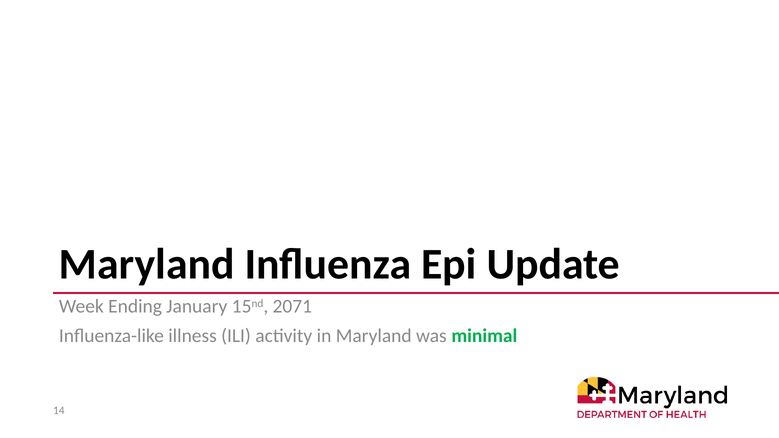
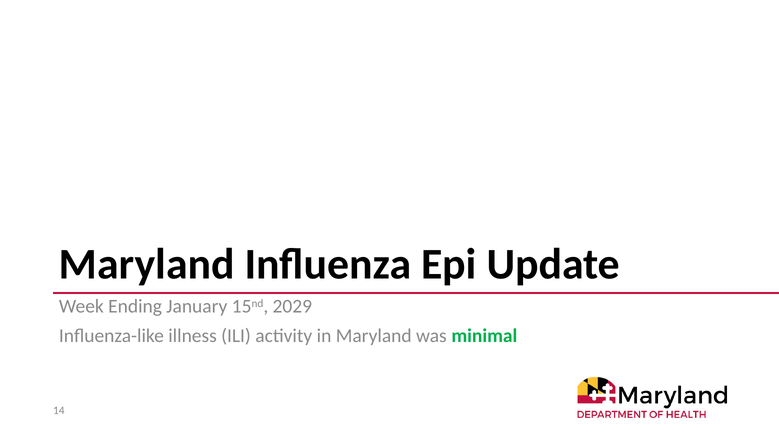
2071: 2071 -> 2029
